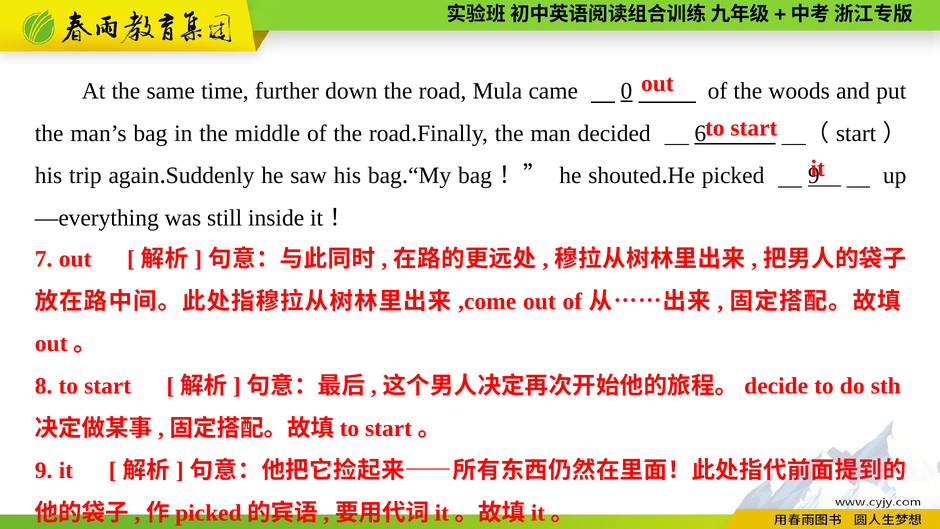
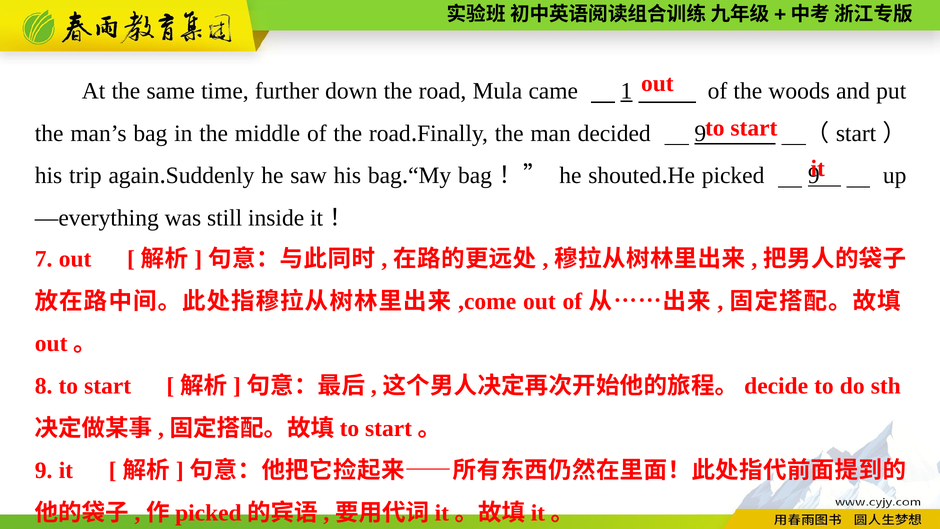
0: 0 -> 1
decided 6: 6 -> 9
